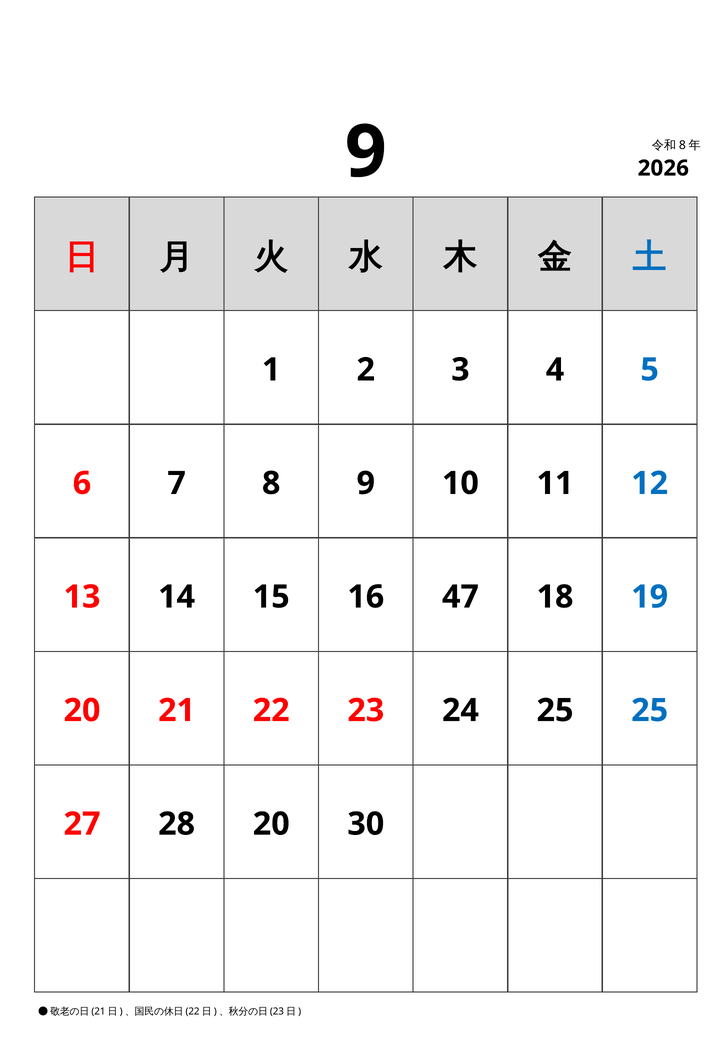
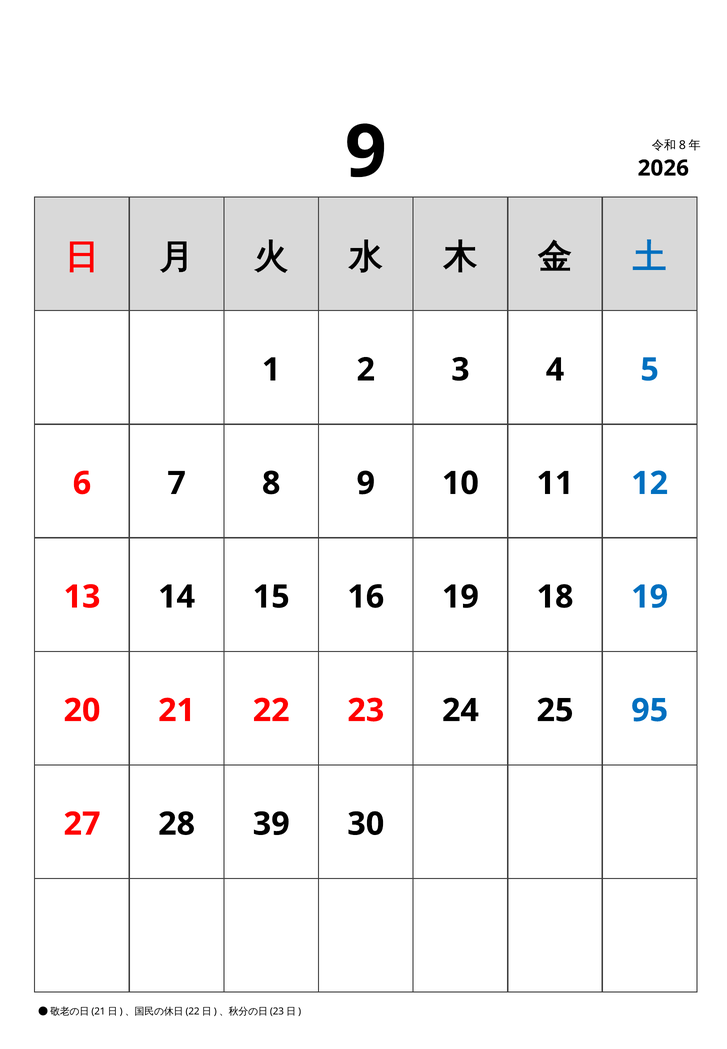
16 47: 47 -> 19
25 25: 25 -> 95
28 20: 20 -> 39
